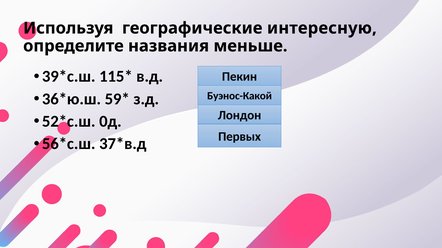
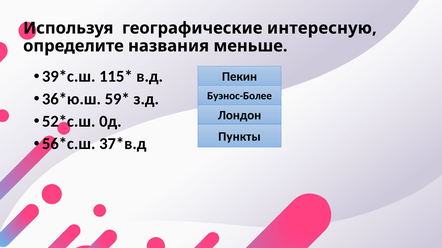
Буэнос-Какой: Буэнос-Какой -> Буэнос-Более
Первых: Первых -> Пункты
